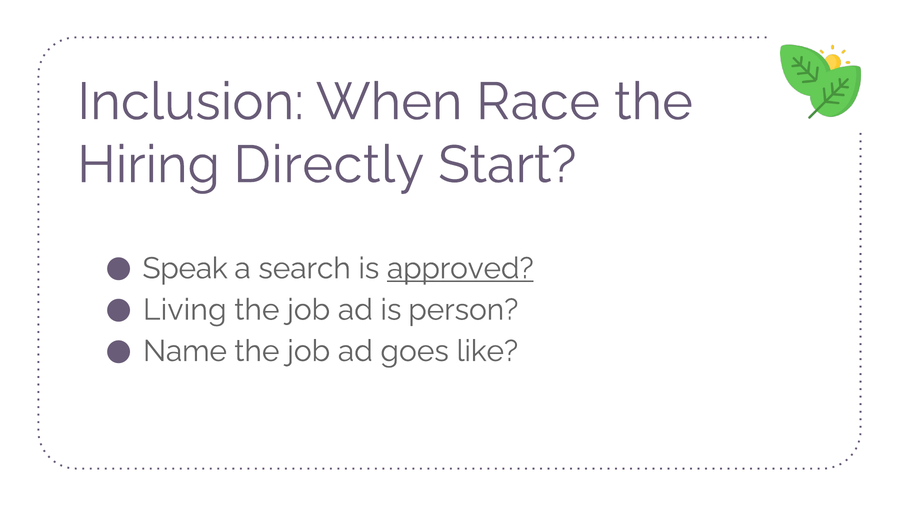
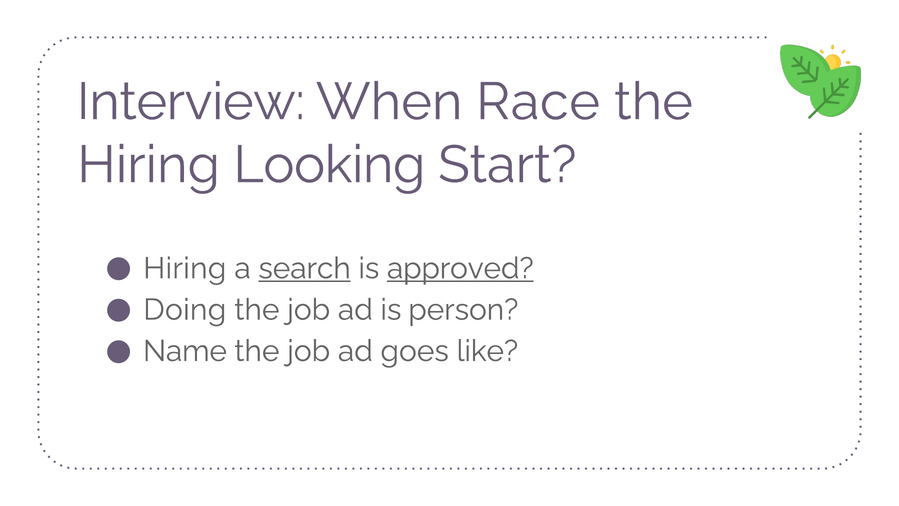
Inclusion: Inclusion -> Interview
Directly: Directly -> Looking
Speak at (185, 268): Speak -> Hiring
search underline: none -> present
Living: Living -> Doing
